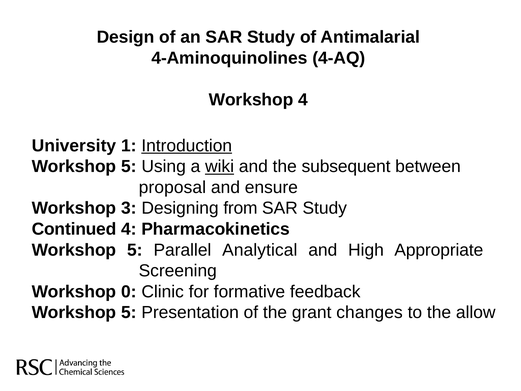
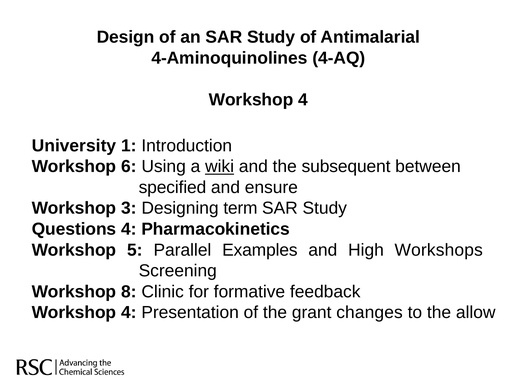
Introduction underline: present -> none
5 at (129, 166): 5 -> 6
proposal: proposal -> specified
from: from -> term
Continued: Continued -> Questions
Analytical: Analytical -> Examples
Appropriate: Appropriate -> Workshops
0: 0 -> 8
5 at (129, 312): 5 -> 4
